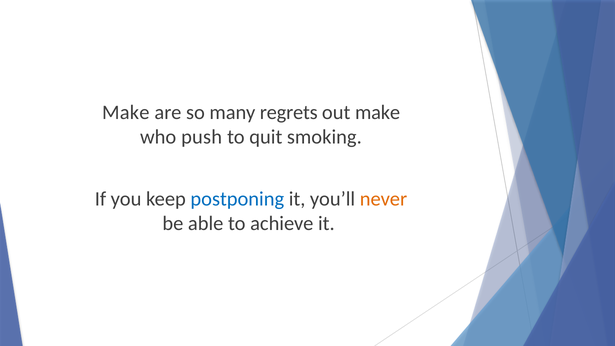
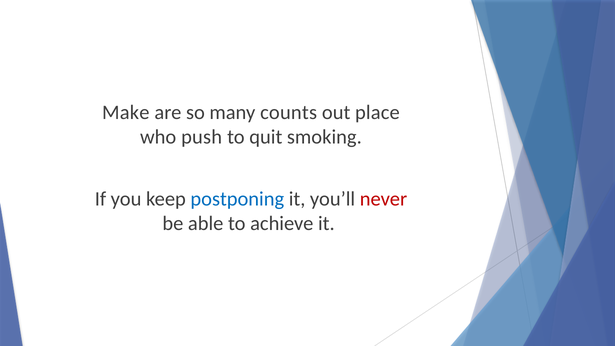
regrets: regrets -> counts
out make: make -> place
never colour: orange -> red
